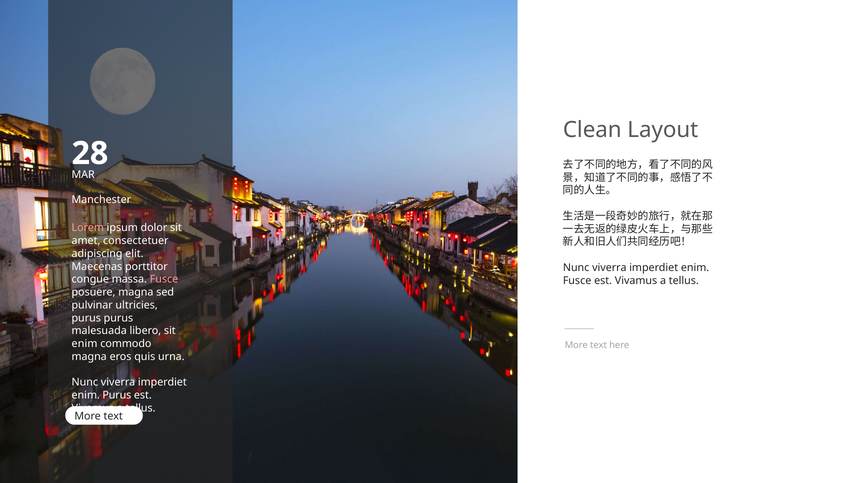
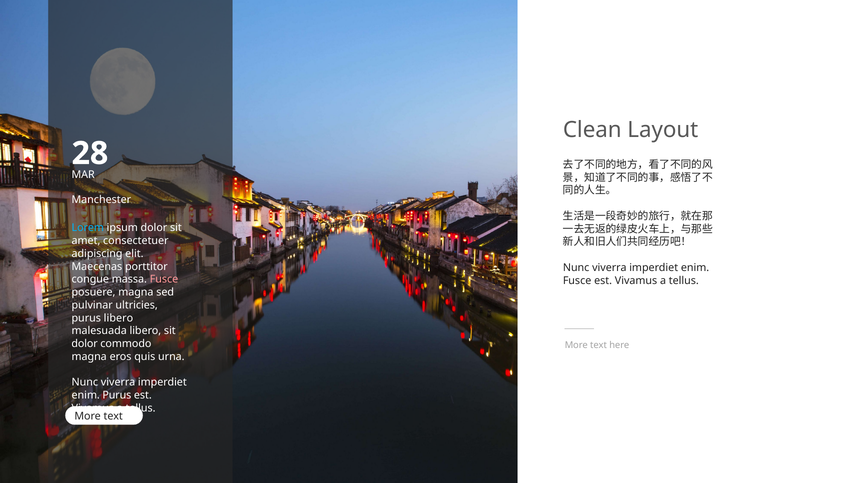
Lorem colour: pink -> light blue
purus purus: purus -> libero
enim at (85, 344): enim -> dolor
